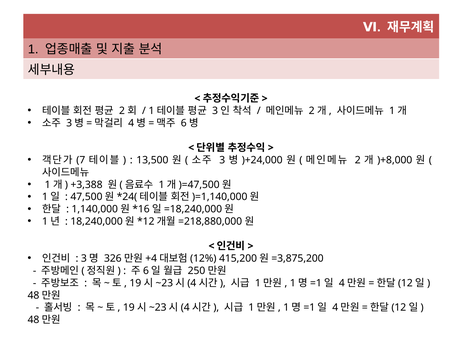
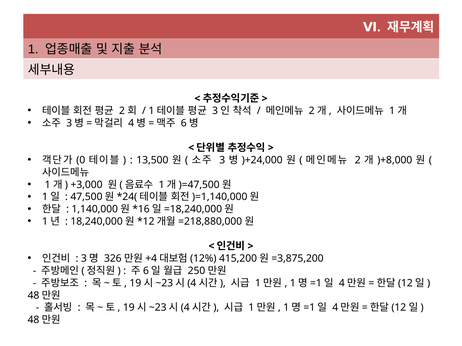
7: 7 -> 0
+3,388: +3,388 -> +3,000
